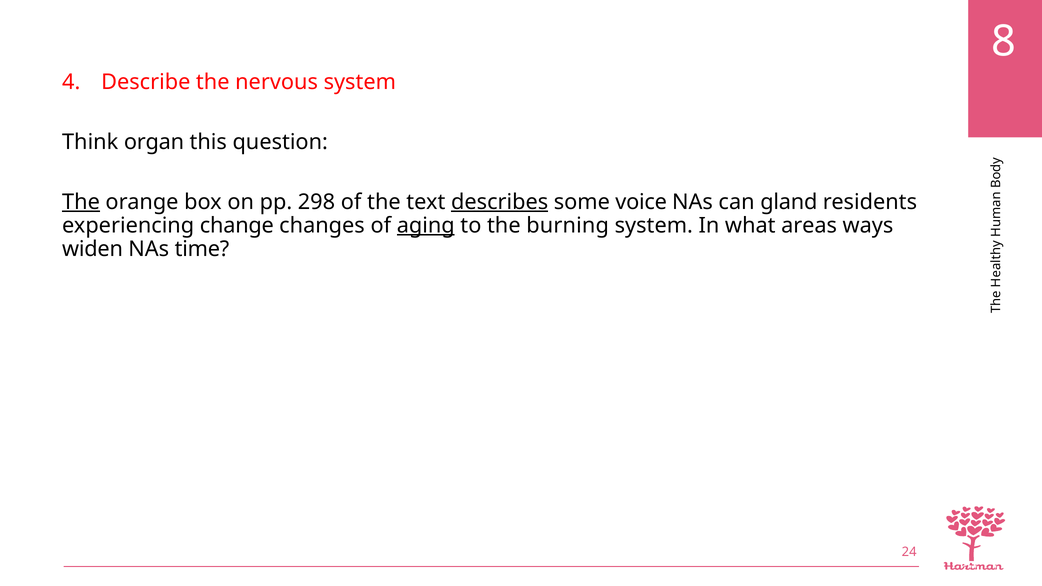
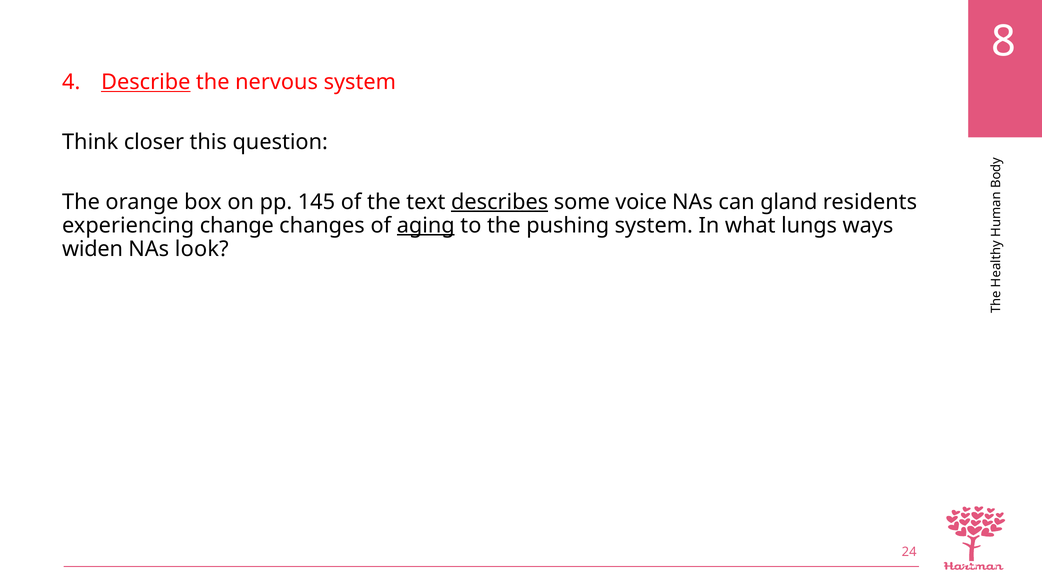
Describe underline: none -> present
organ: organ -> closer
The at (81, 202) underline: present -> none
298: 298 -> 145
burning: burning -> pushing
areas: areas -> lungs
time: time -> look
